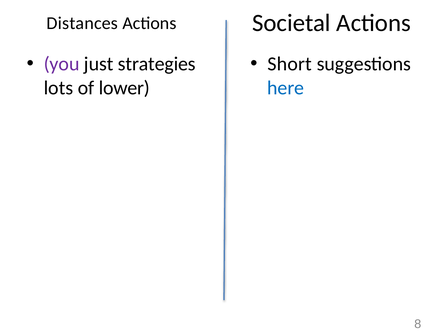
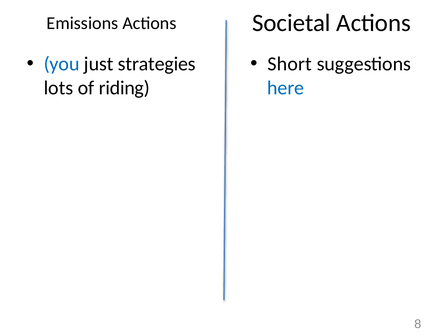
Distances: Distances -> Emissions
you colour: purple -> blue
lower: lower -> riding
